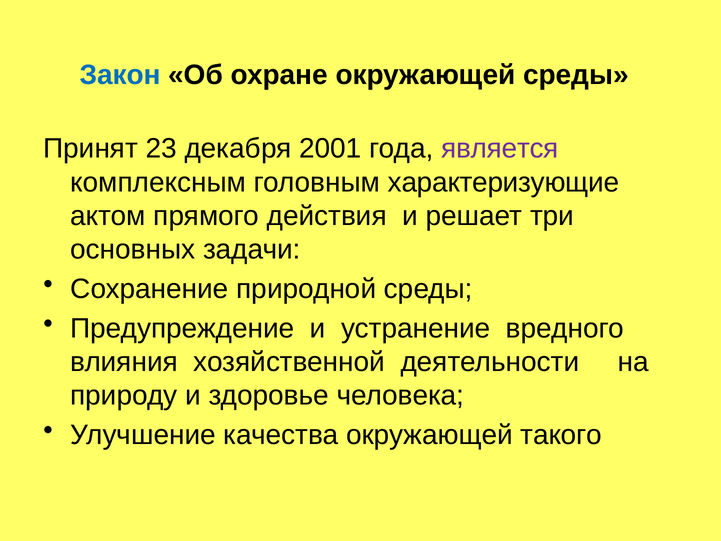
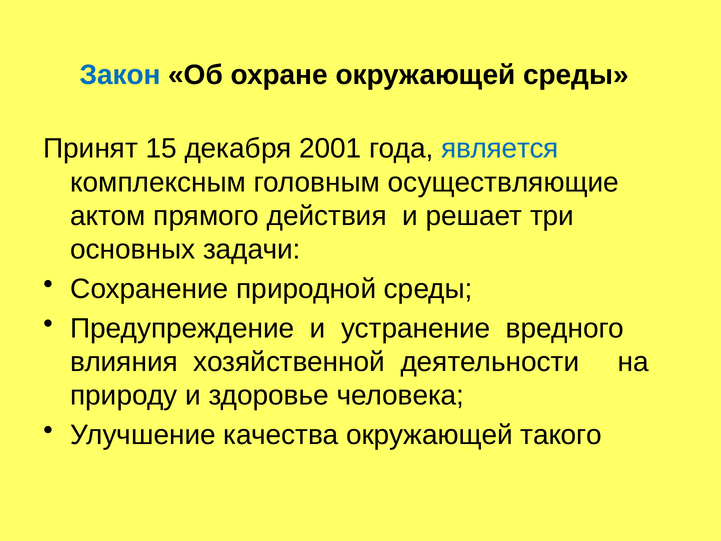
23: 23 -> 15
является colour: purple -> blue
характеризующие: характеризующие -> осуществляющие
